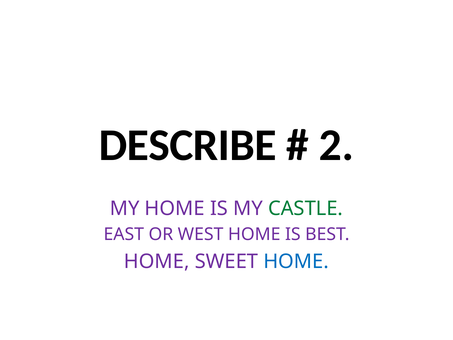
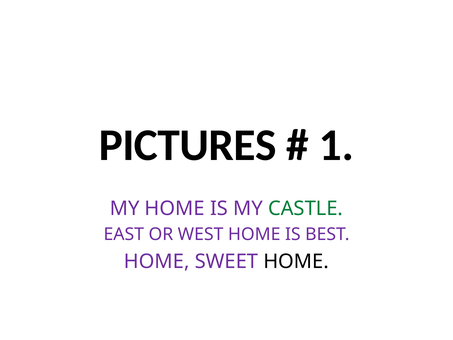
DESCRIBE: DESCRIBE -> PICTURES
2: 2 -> 1
HOME at (296, 261) colour: blue -> black
